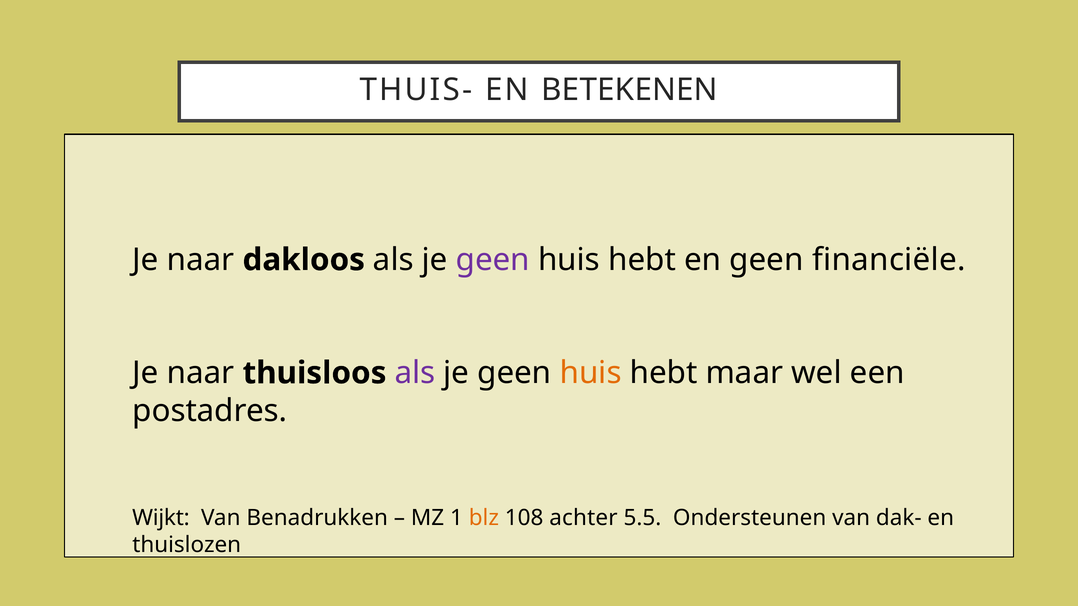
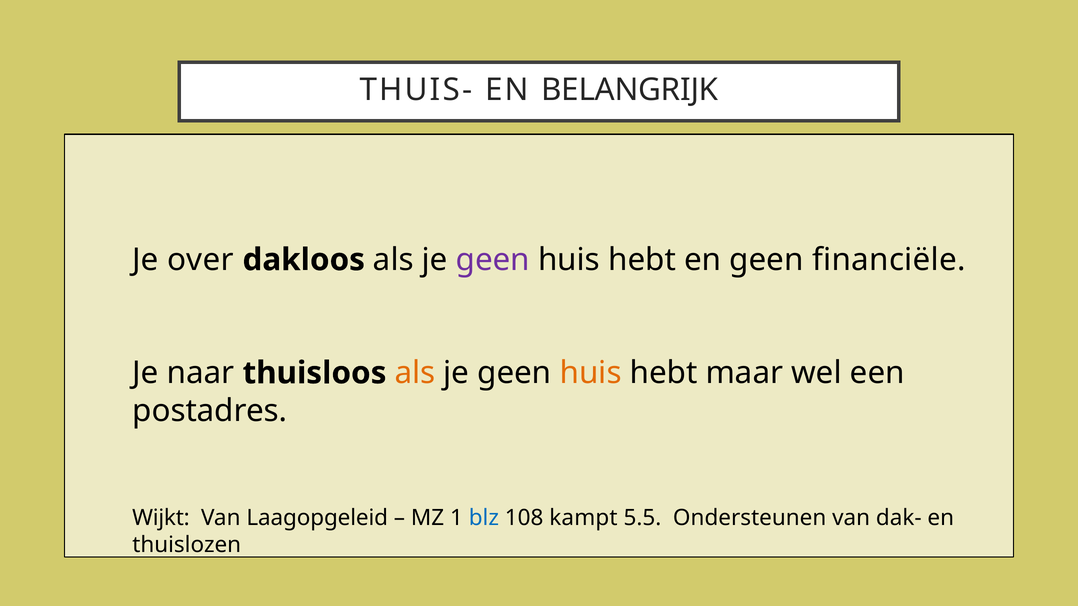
BETEKENEN: BETEKENEN -> BELANGRIJK
naar at (201, 260): naar -> over
als at (415, 373) colour: purple -> orange
Benadrukken: Benadrukken -> Laagopgeleid
blz colour: orange -> blue
achter: achter -> kampt
